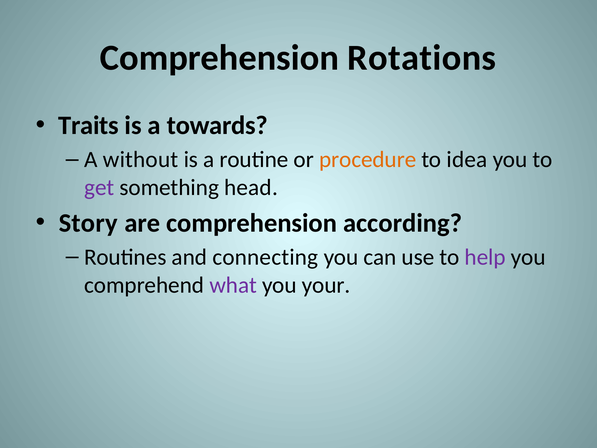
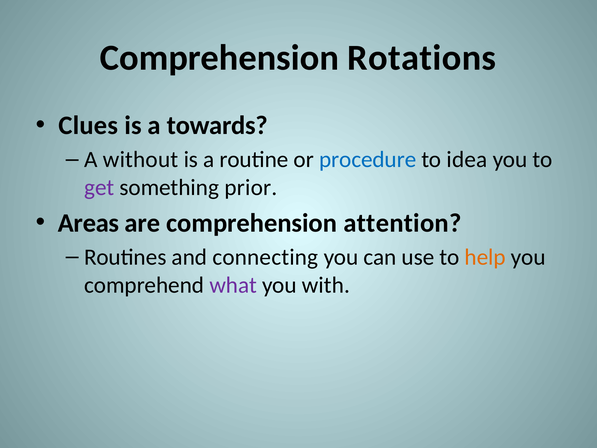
Traits: Traits -> Clues
procedure colour: orange -> blue
head: head -> prior
Story: Story -> Areas
according: according -> attention
help colour: purple -> orange
your: your -> with
